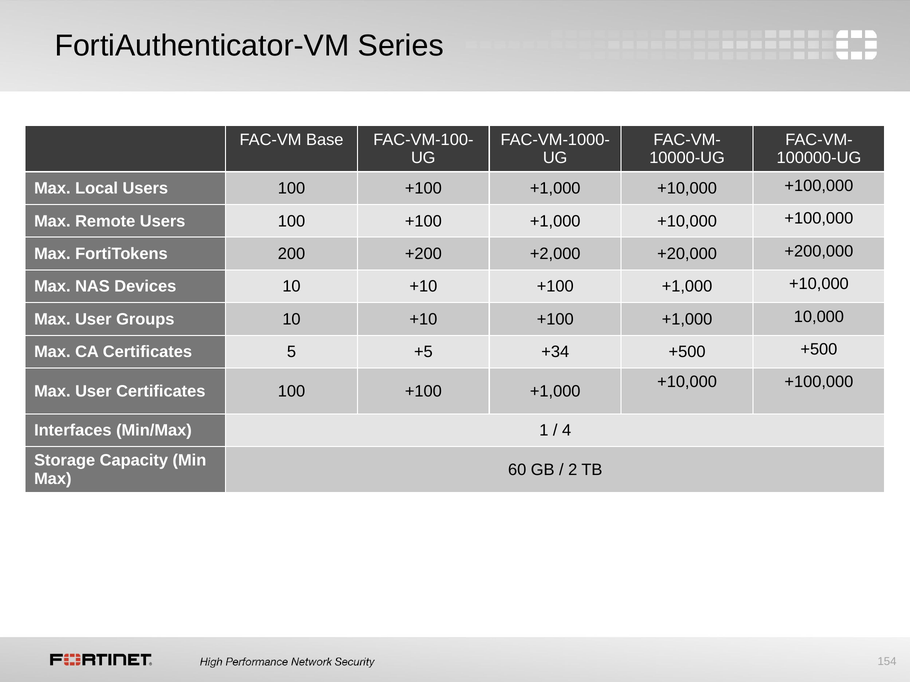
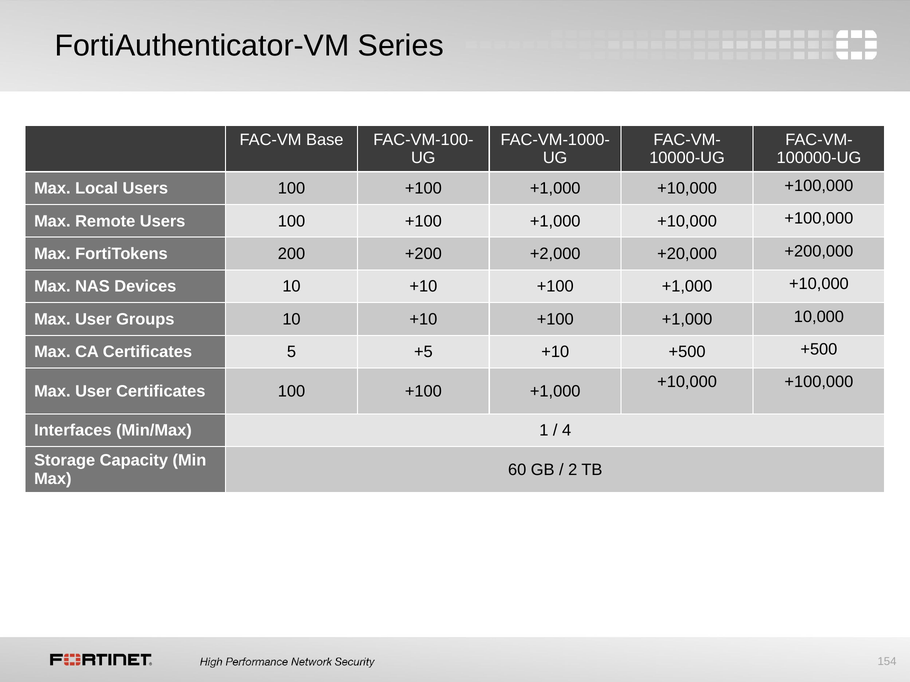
+5 +34: +34 -> +10
